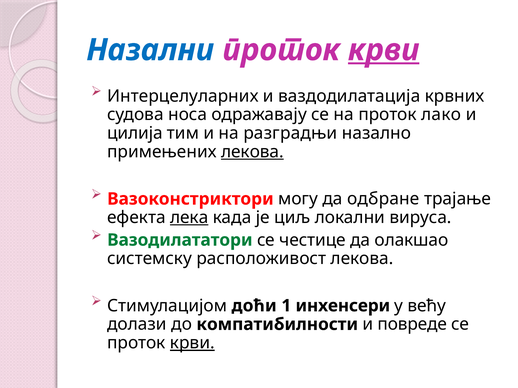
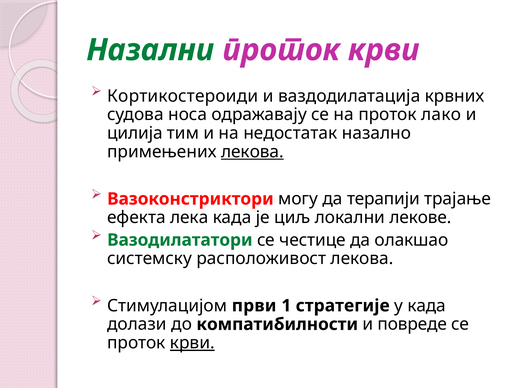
Назални colour: blue -> green
крви at (384, 50) underline: present -> none
Интерцелуларних: Интерцелуларних -> Кортикостероиди
разградњи: разградњи -> недостатак
одбране: одбране -> терапији
лека underline: present -> none
вируса: вируса -> лекове
доћи: доћи -> први
инхенсери: инхенсери -> стратегије
у већу: већу -> када
